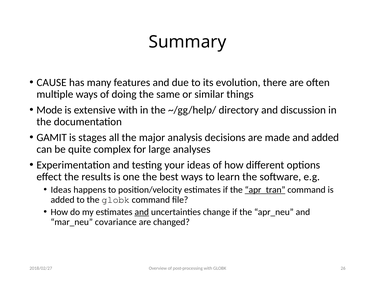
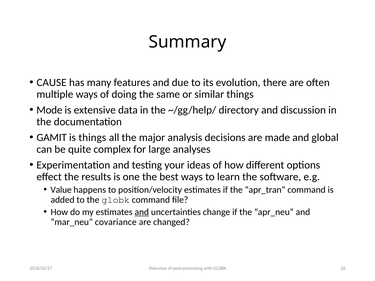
extensive with: with -> data
is stages: stages -> things
and added: added -> global
Ideas at (61, 190): Ideas -> Value
apr_tran underline: present -> none
